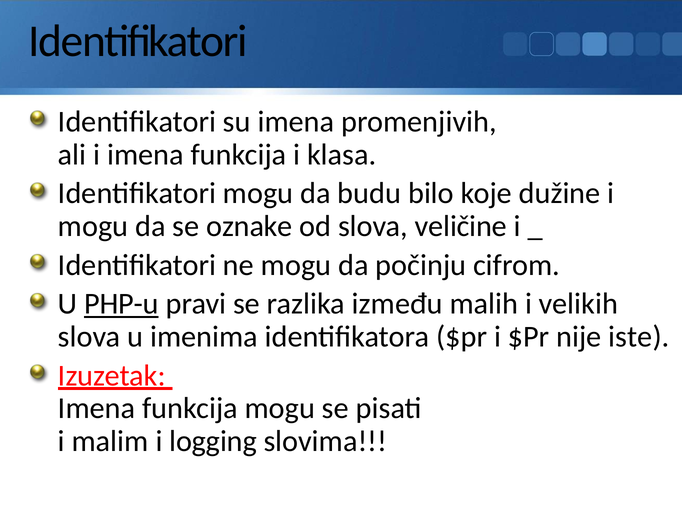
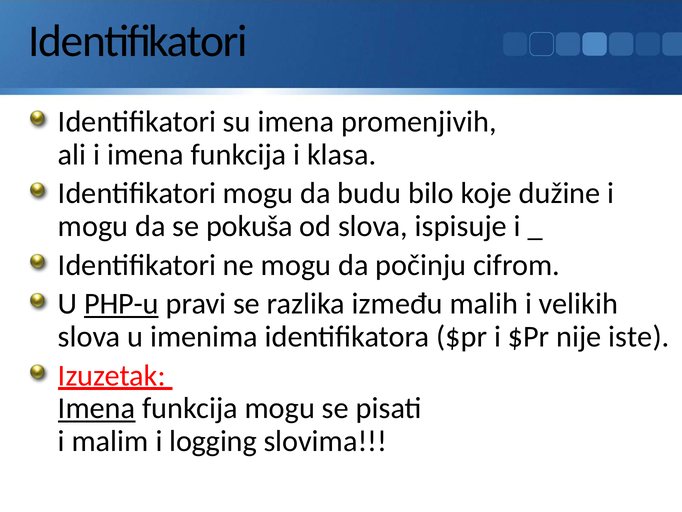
oznake: oznake -> pokuša
veličine: veličine -> ispisuje
Imena at (97, 408) underline: none -> present
